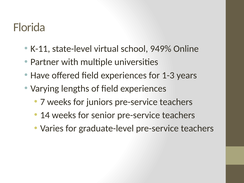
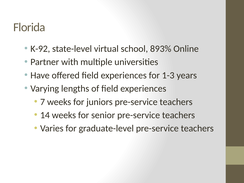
K-11: K-11 -> K-92
949%: 949% -> 893%
